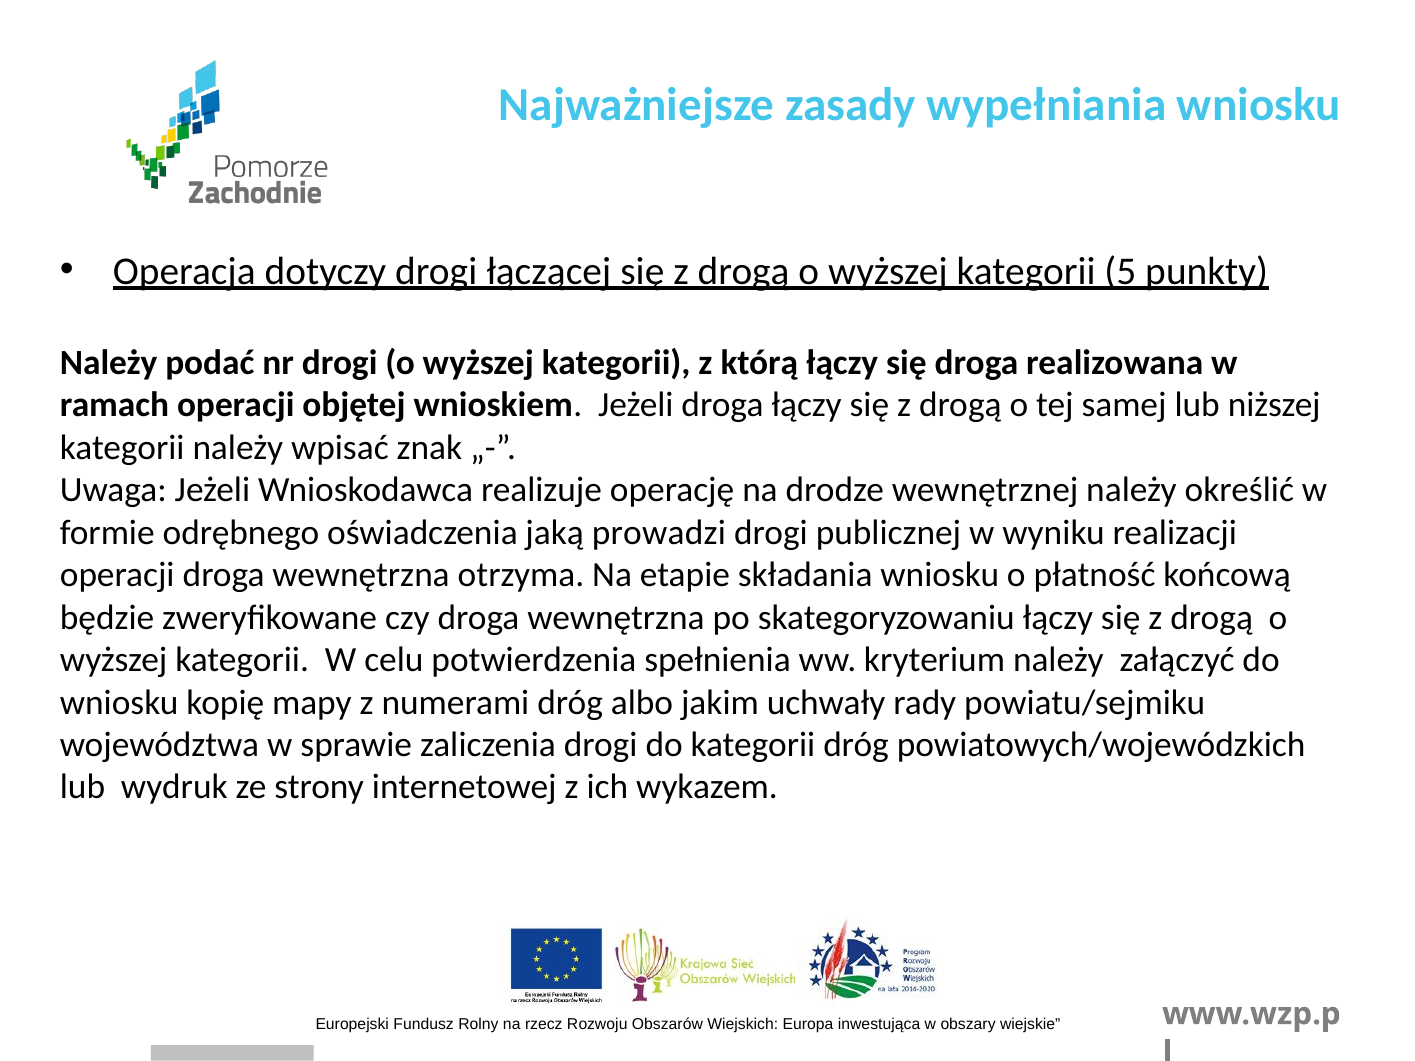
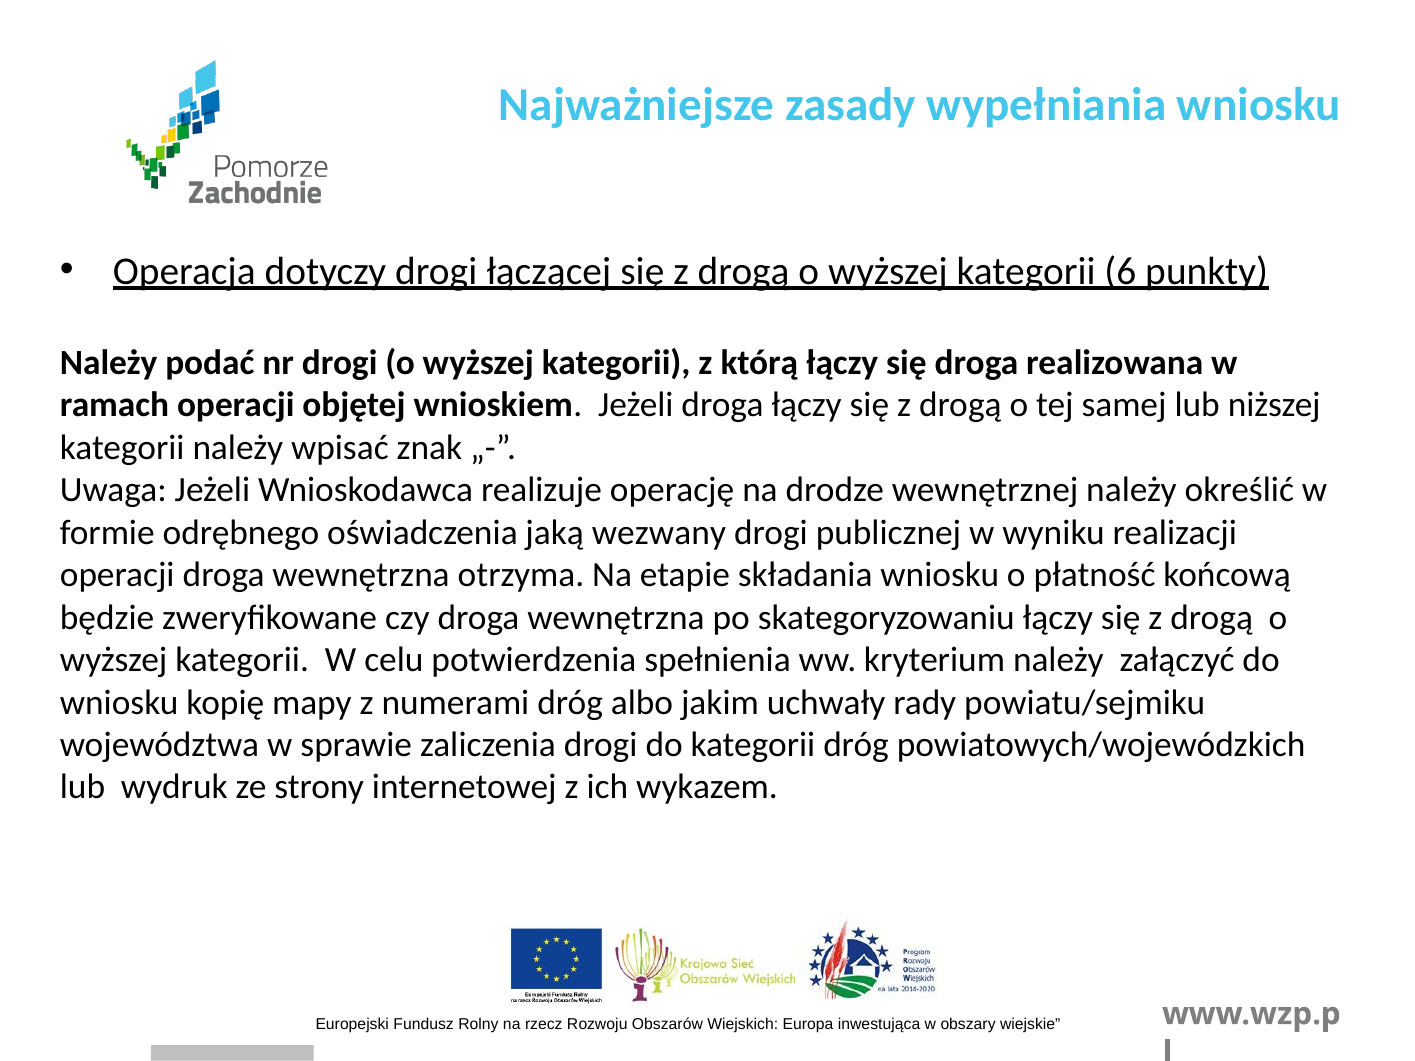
5: 5 -> 6
prowadzi: prowadzi -> wezwany
